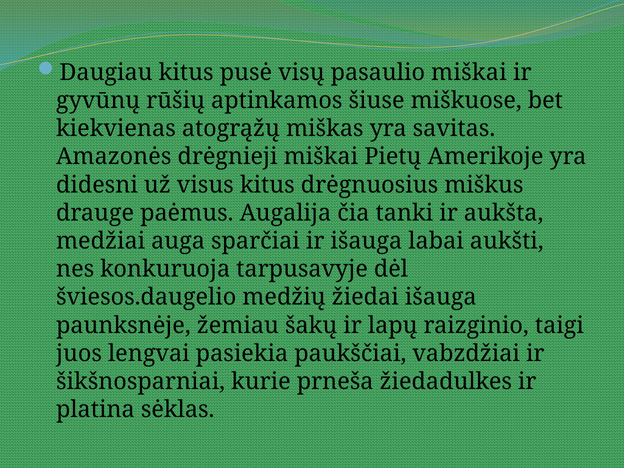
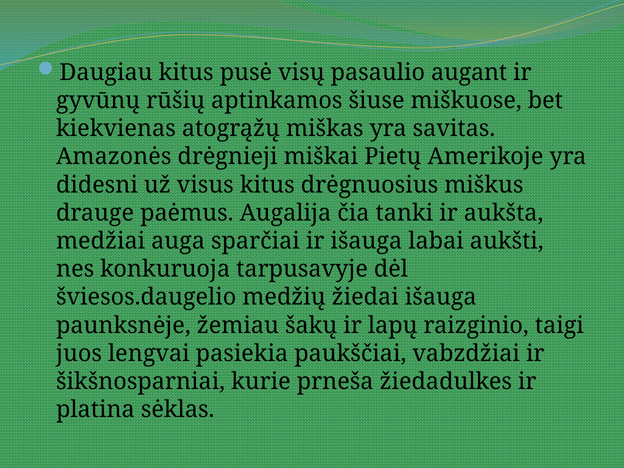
pasaulio miškai: miškai -> augant
